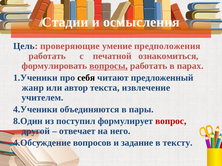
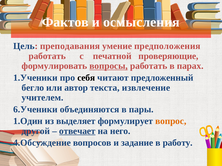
Стадии: Стадии -> Фактов
проверяющие: проверяющие -> преподавания
ознакомиться: ознакомиться -> проверяющие
жанр: жанр -> бегло
4.Ученики: 4.Ученики -> 6.Ученики
8.Один: 8.Один -> 1.Один
поступил: поступил -> выделяет
вопрос colour: red -> orange
отвечает underline: none -> present
тексту: тексту -> работу
